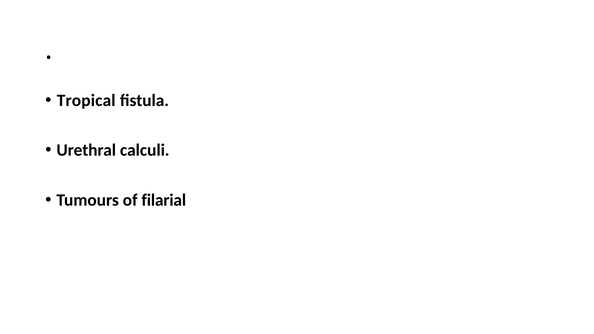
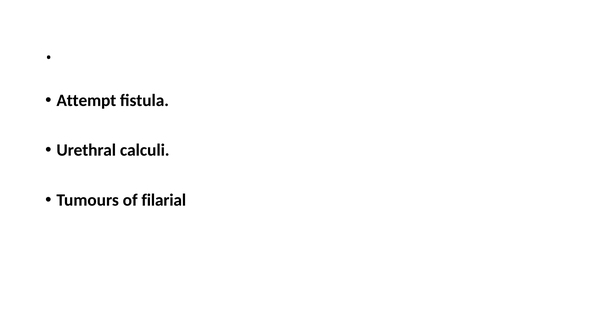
Tropical: Tropical -> Attempt
